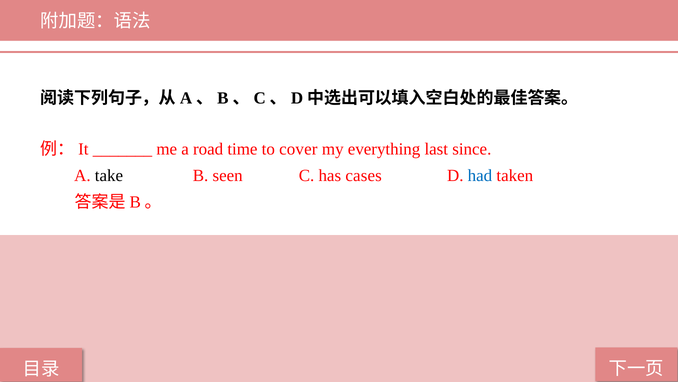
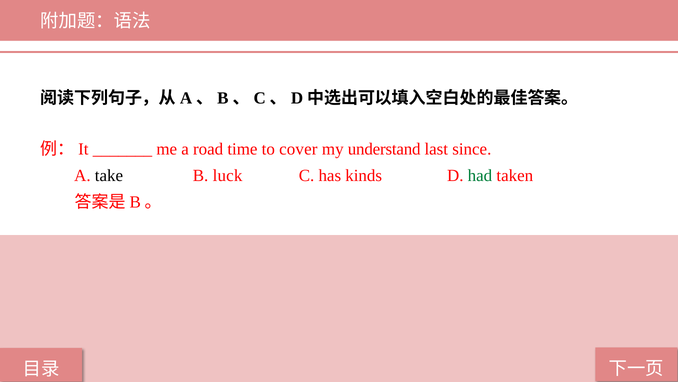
everything: everything -> understand
seen: seen -> luck
cases: cases -> kinds
had colour: blue -> green
